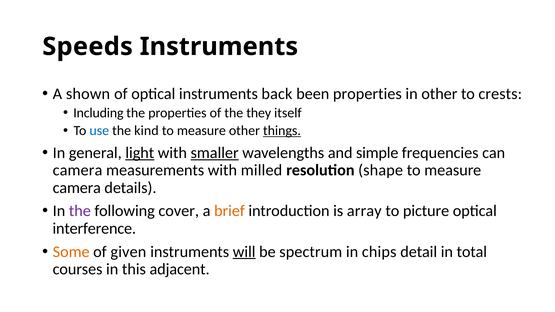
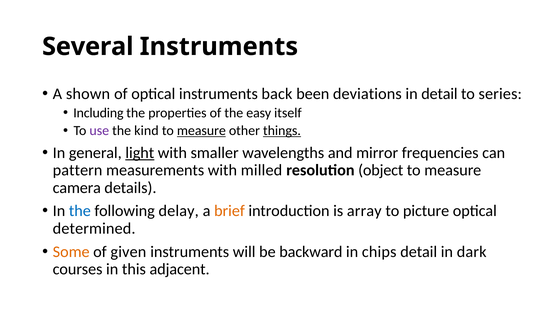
Speeds: Speeds -> Several
been properties: properties -> deviations
in other: other -> detail
crests: crests -> series
they: they -> easy
use colour: blue -> purple
measure at (201, 131) underline: none -> present
smaller underline: present -> none
simple: simple -> mirror
camera at (78, 170): camera -> pattern
shape: shape -> object
the at (80, 211) colour: purple -> blue
cover: cover -> delay
interference: interference -> determined
will underline: present -> none
spectrum: spectrum -> backward
total: total -> dark
